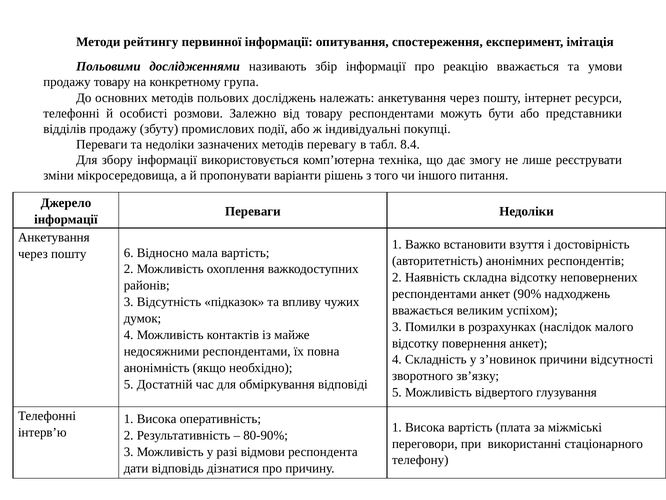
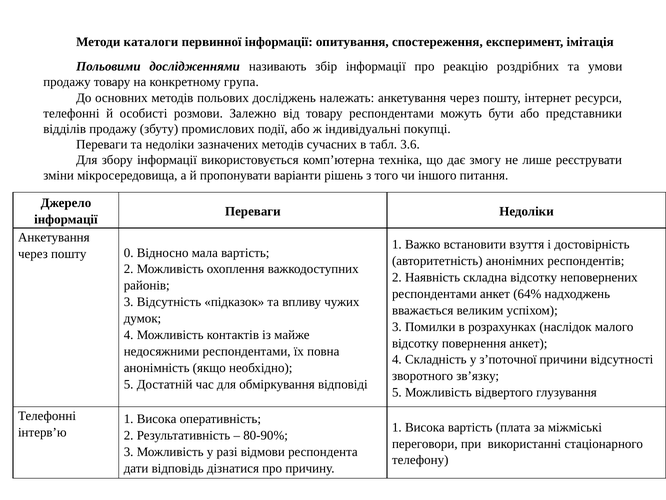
рейтингу: рейтингу -> каталоги
реакцію вважається: вважається -> роздрібних
перевагу: перевагу -> сучасних
8.4: 8.4 -> 3.6
6: 6 -> 0
90%: 90% -> 64%
з’новинок: з’новинок -> з’поточної
